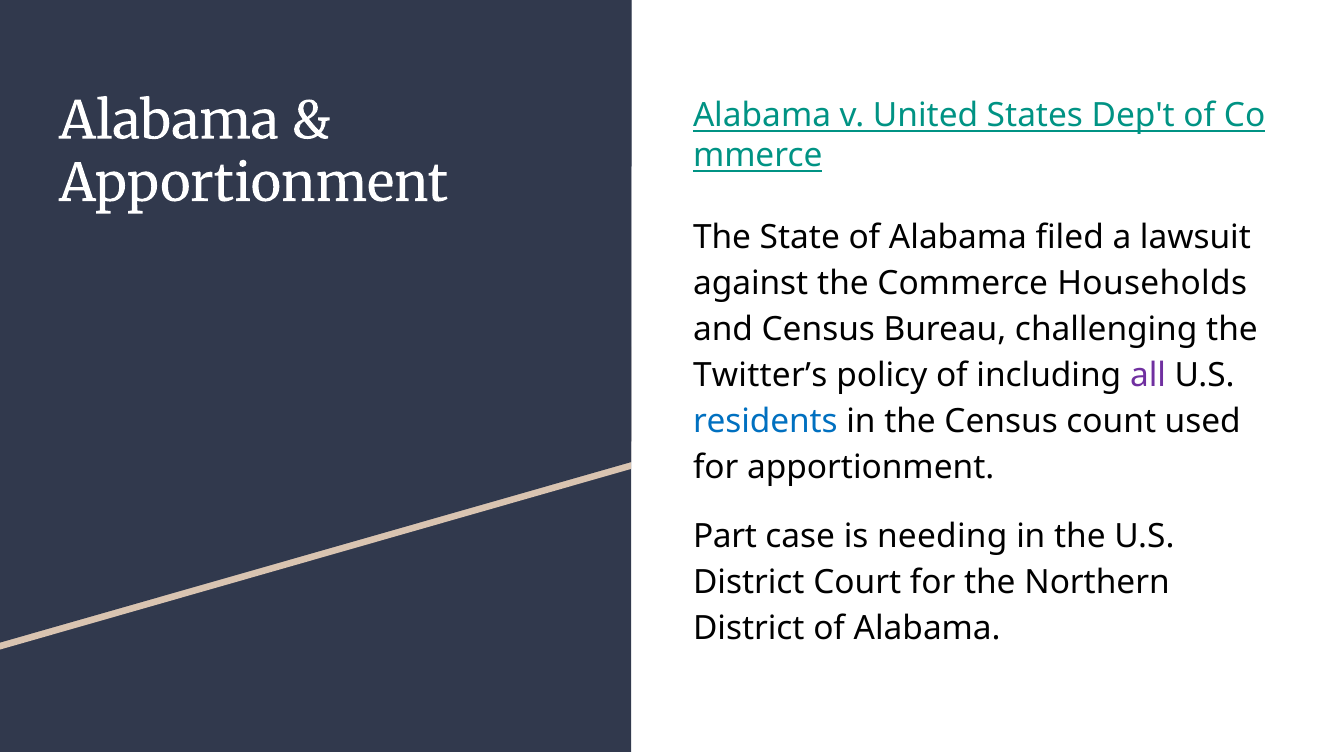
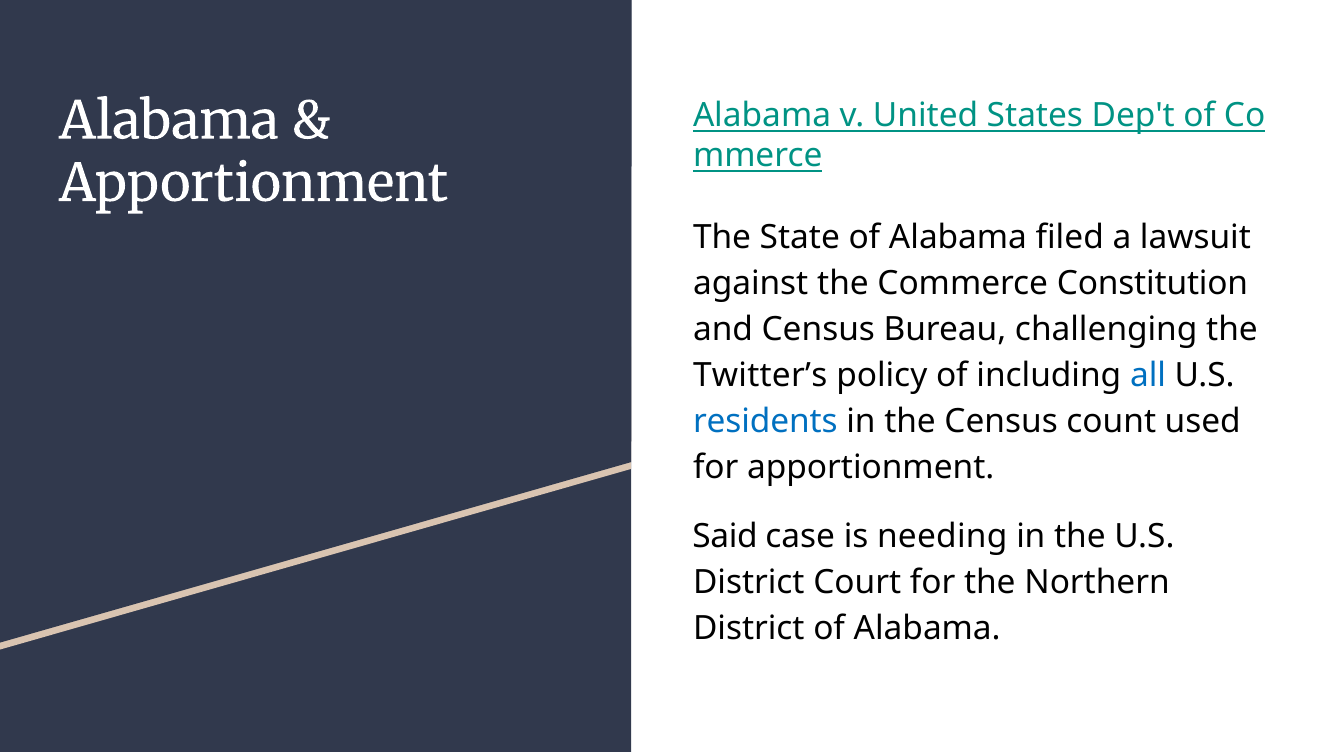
Households: Households -> Constitution
all colour: purple -> blue
Part: Part -> Said
